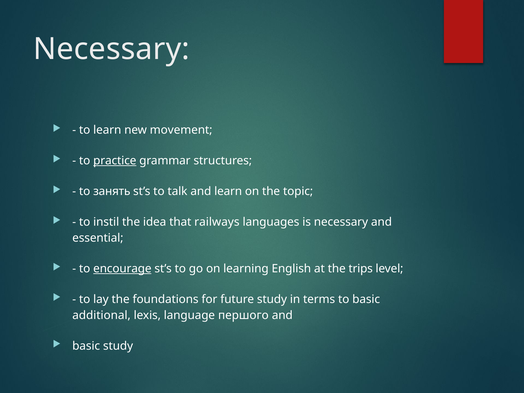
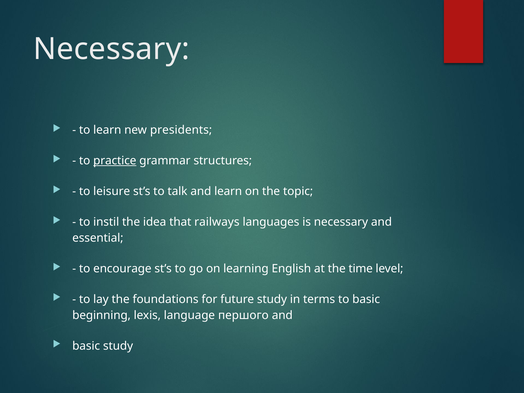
movement: movement -> presidents
занять: занять -> leisure
encourage underline: present -> none
trips: trips -> time
additional: additional -> beginning
